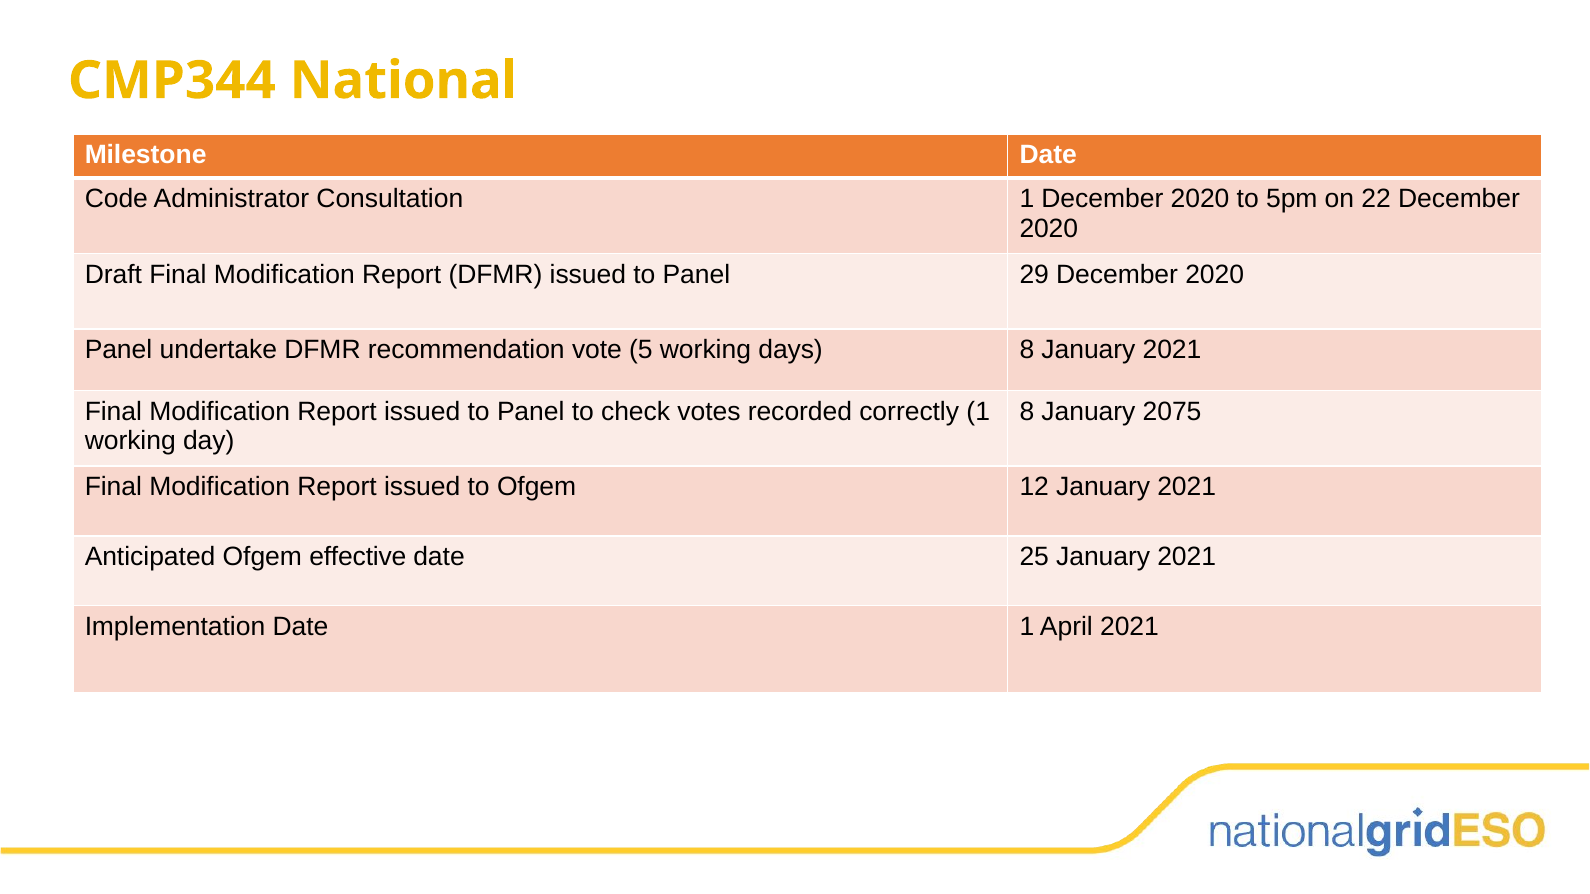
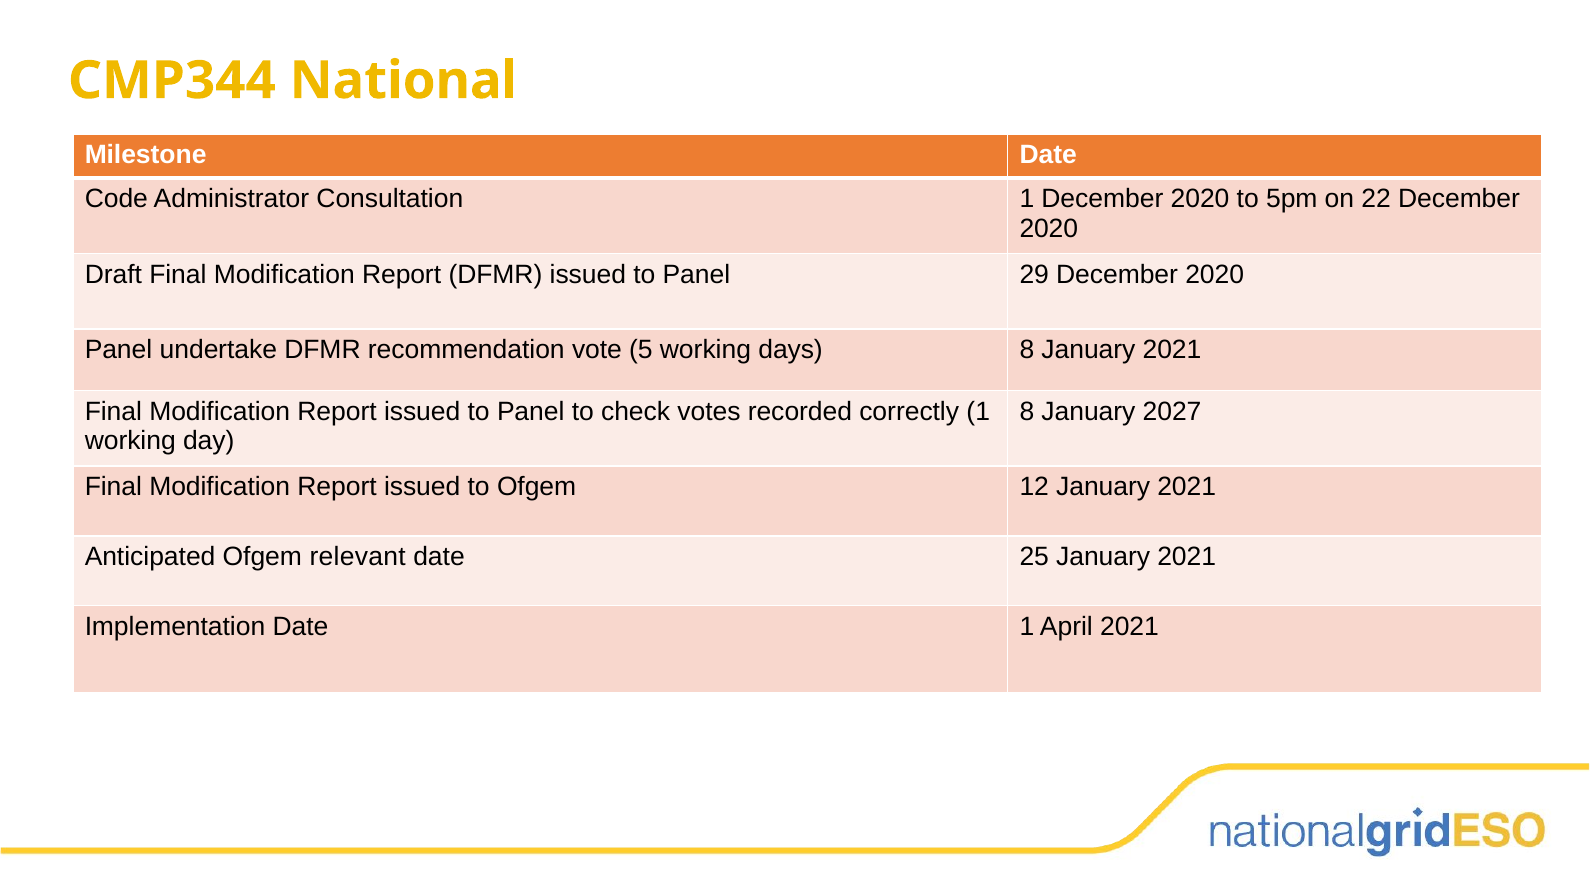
2075: 2075 -> 2027
effective: effective -> relevant
